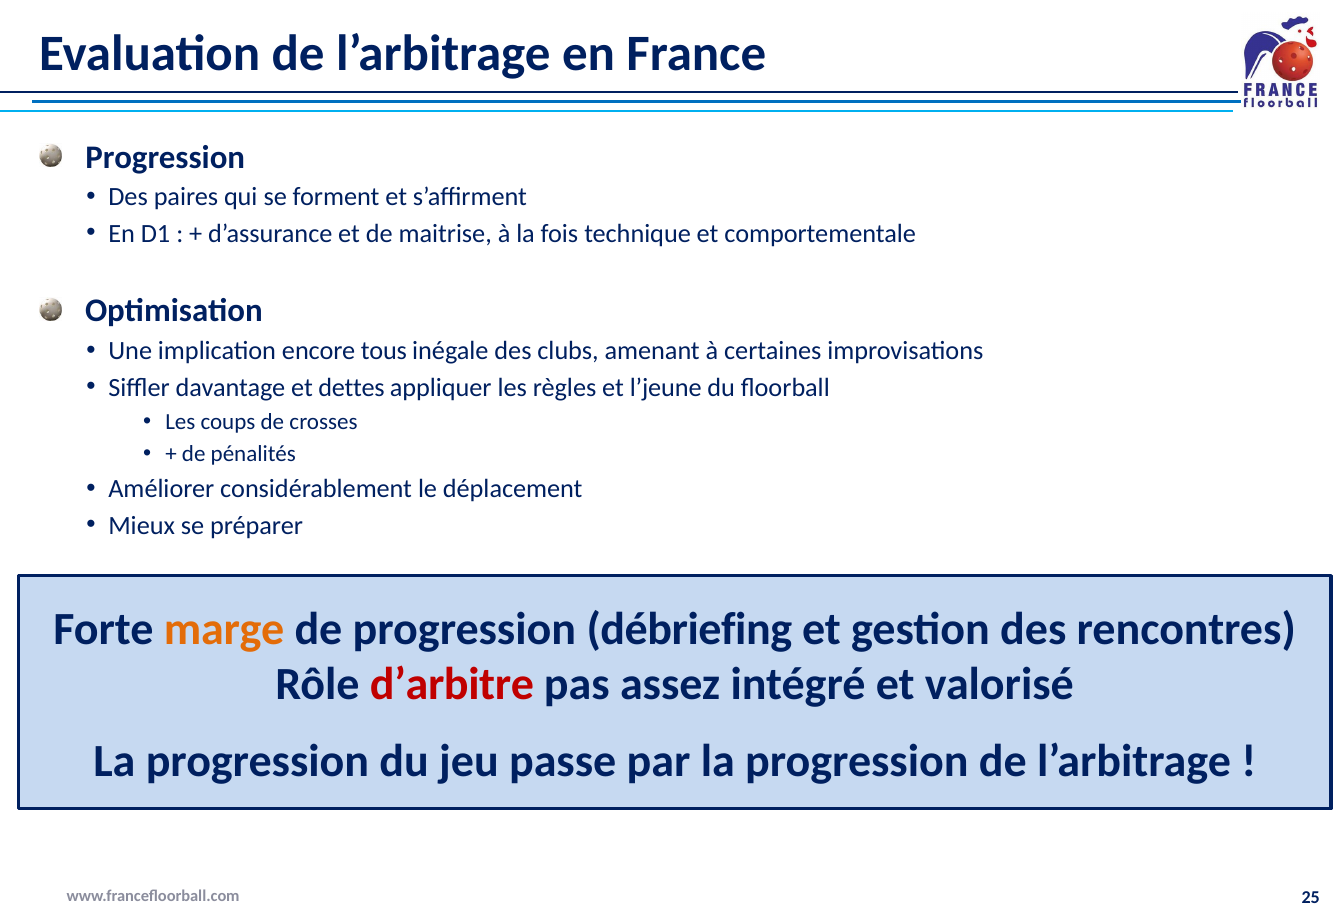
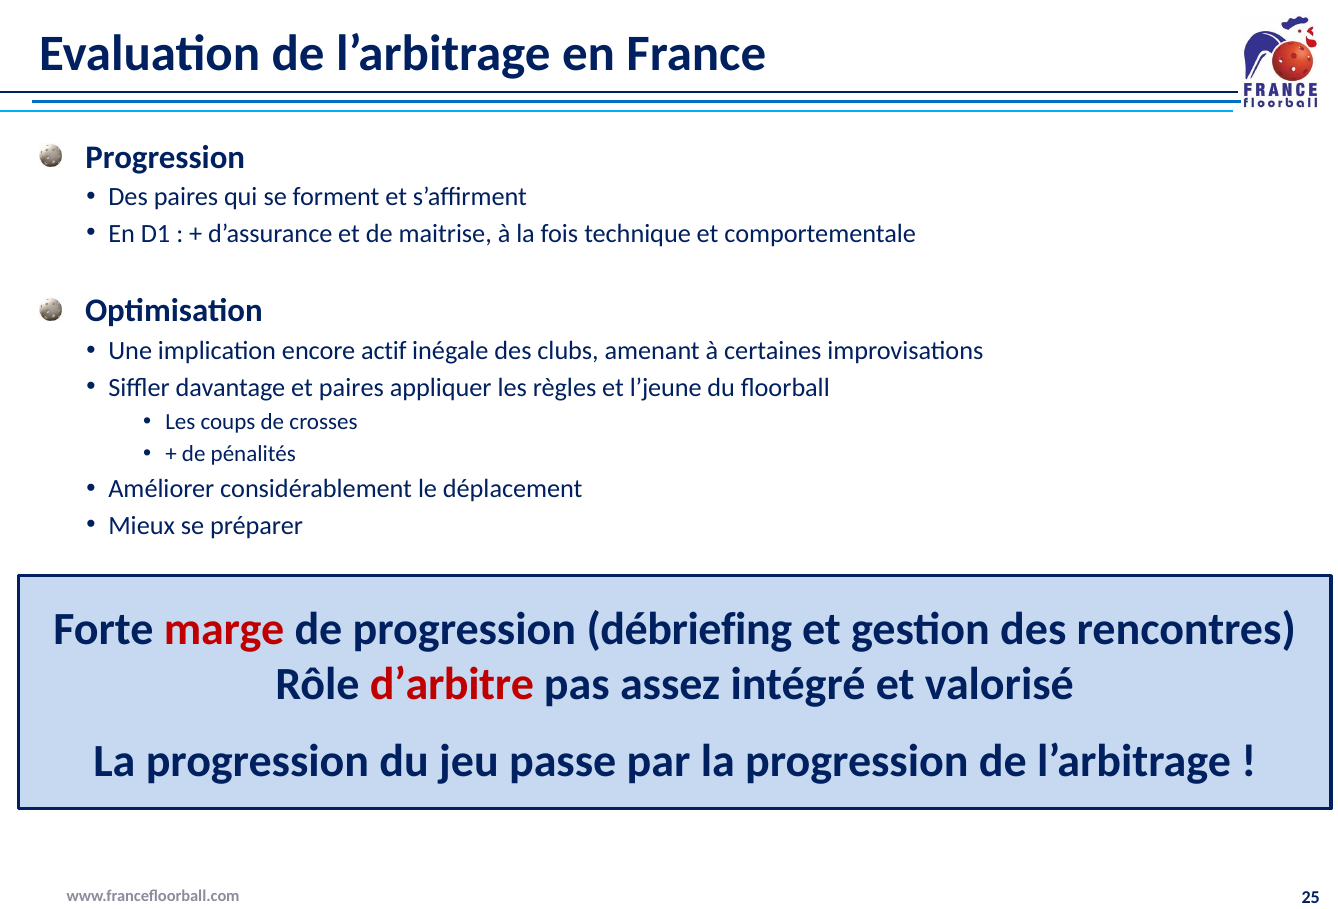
tous: tous -> actif
et dettes: dettes -> paires
marge colour: orange -> red
